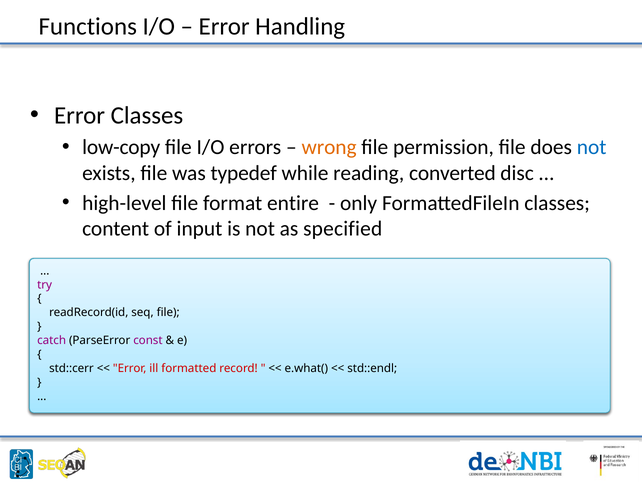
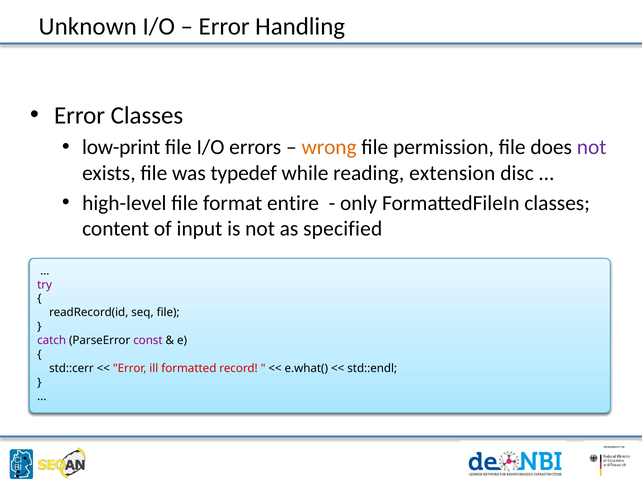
Functions: Functions -> Unknown
low-copy: low-copy -> low-print
not at (592, 147) colour: blue -> purple
converted: converted -> extension
